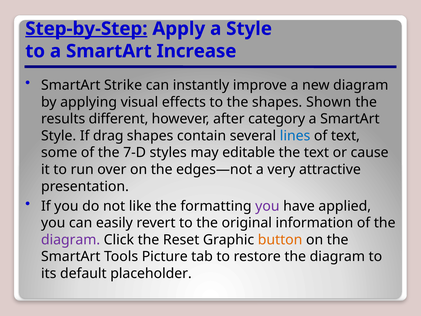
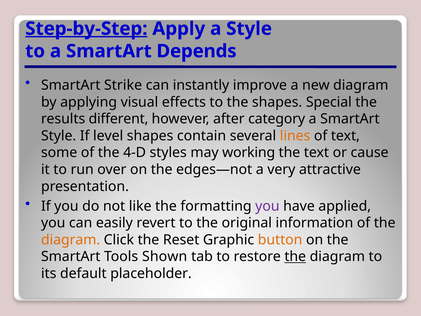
Increase: Increase -> Depends
Shown: Shown -> Special
drag: drag -> level
lines colour: blue -> orange
7-D: 7-D -> 4-D
editable: editable -> working
diagram at (71, 240) colour: purple -> orange
Picture: Picture -> Shown
the at (295, 256) underline: none -> present
